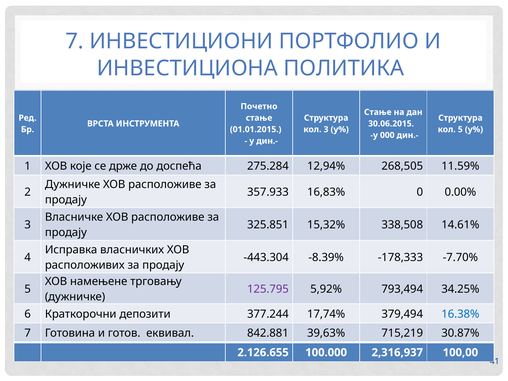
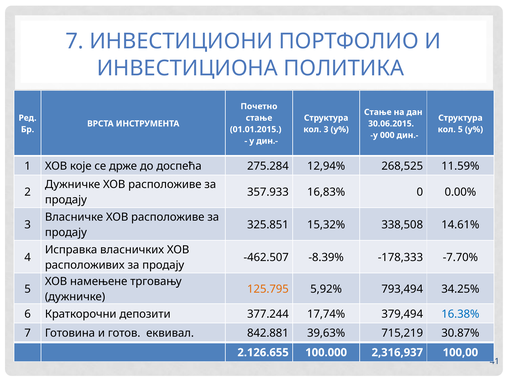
268,505: 268,505 -> 268,525
-443.304: -443.304 -> -462.507
125.795 colour: purple -> orange
